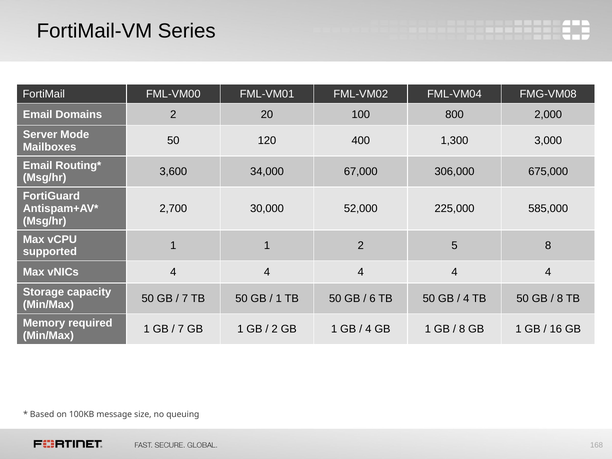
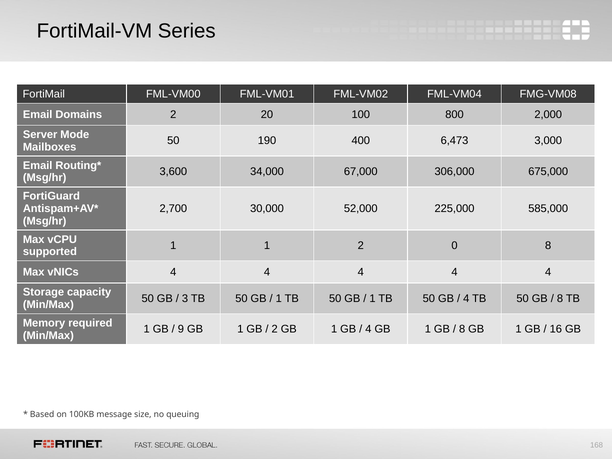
120: 120 -> 190
1,300: 1,300 -> 6,473
5: 5 -> 0
7 at (185, 298): 7 -> 3
6 at (373, 298): 6 -> 1
7 at (181, 329): 7 -> 9
